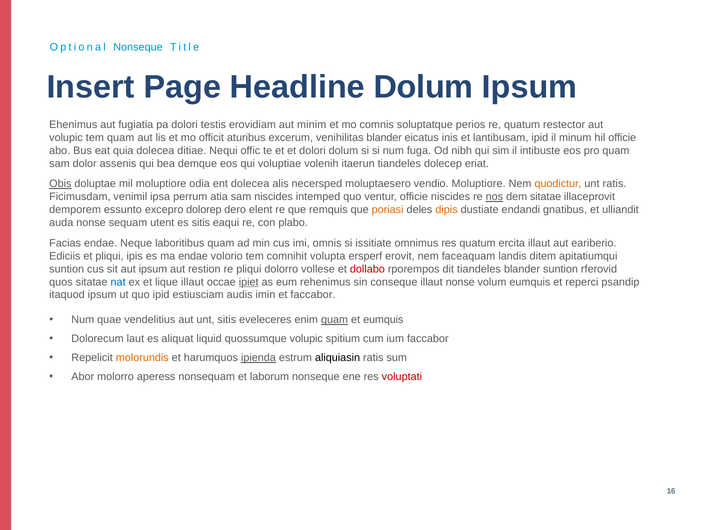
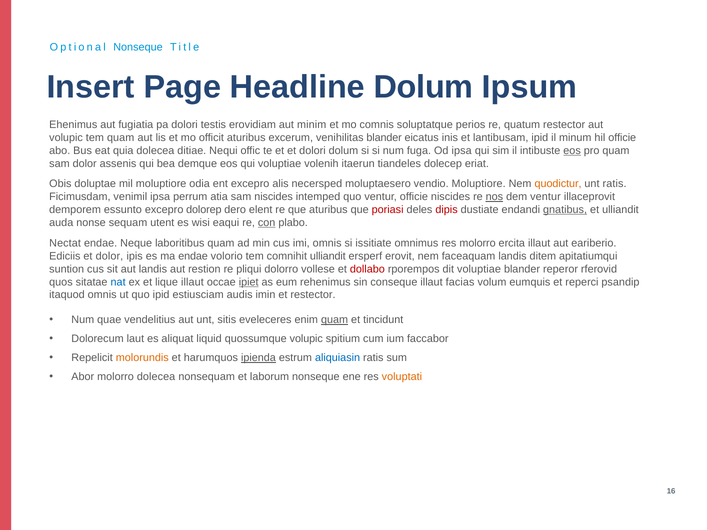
Od nibh: nibh -> ipsa
eos at (572, 151) underline: none -> present
Obis underline: present -> none
ent dolecea: dolecea -> excepro
dem sitatae: sitatae -> ventur
que remquis: remquis -> aturibus
poriasi colour: orange -> red
dipis colour: orange -> red
gnatibus underline: none -> present
es sitis: sitis -> wisi
con underline: none -> present
Facias: Facias -> Nectat
res quatum: quatum -> molorro
et pliqui: pliqui -> dolor
comnihit volupta: volupta -> ulliandit
aut ipsum: ipsum -> landis
dit tiandeles: tiandeles -> voluptiae
blander suntion: suntion -> reperor
illaut nonse: nonse -> facias
itaquod ipsum: ipsum -> omnis
et faccabor: faccabor -> restector
et eumquis: eumquis -> tincidunt
aliquiasin colour: black -> blue
molorro aperess: aperess -> dolecea
voluptati colour: red -> orange
